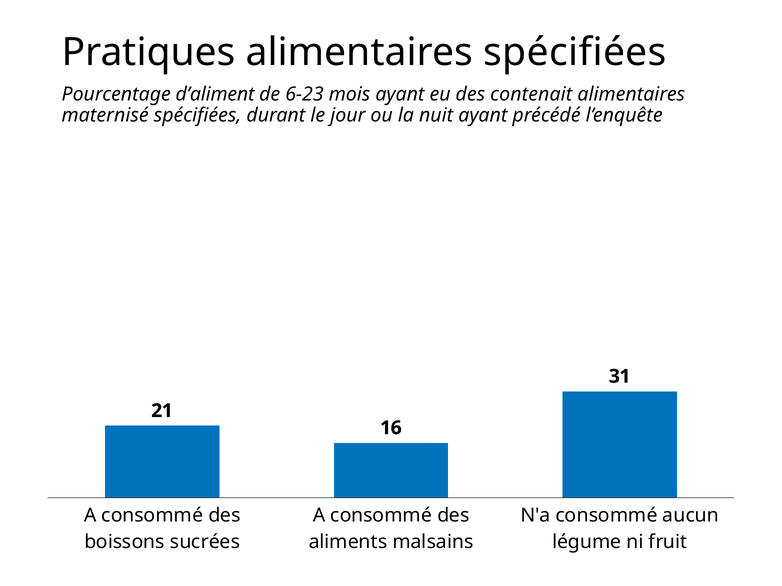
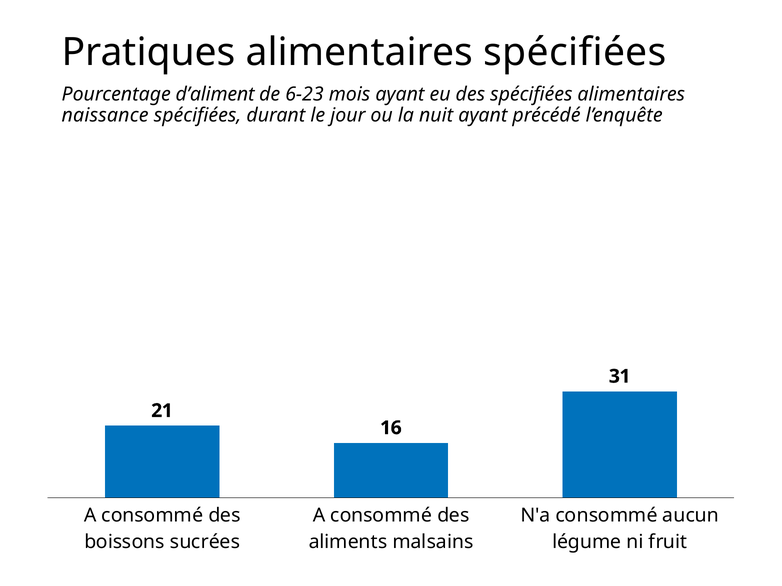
des contenait: contenait -> spécifiées
maternisé: maternisé -> naissance
